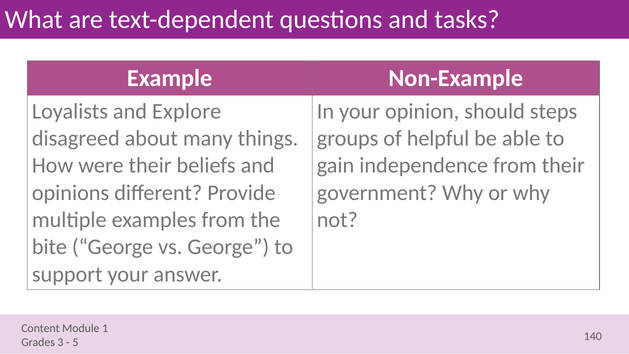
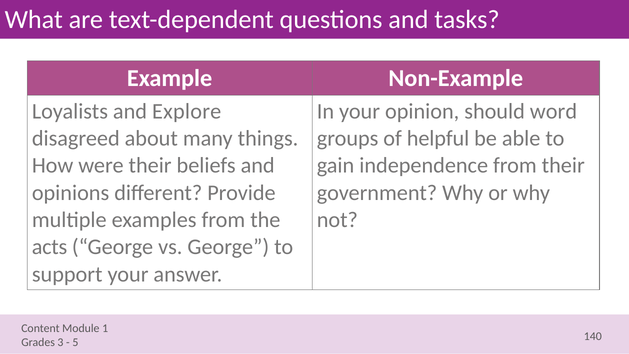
steps: steps -> word
bite: bite -> acts
